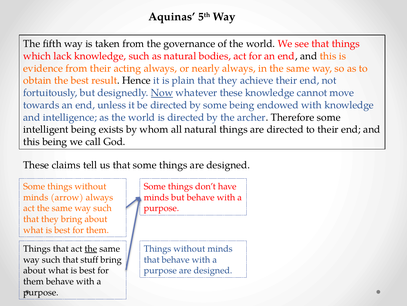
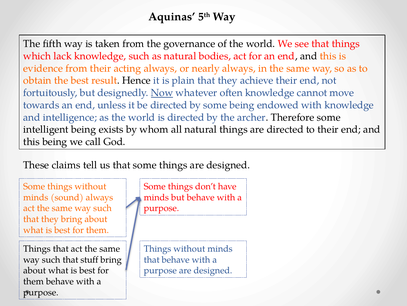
whatever these: these -> often
arrow: arrow -> sound
the at (91, 248) underline: present -> none
